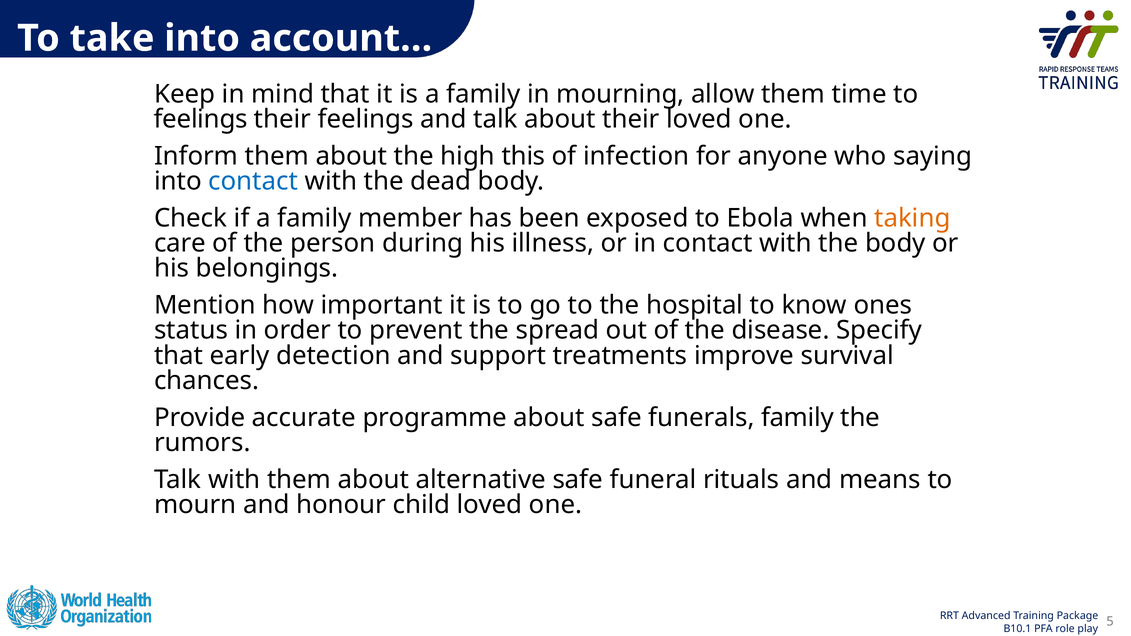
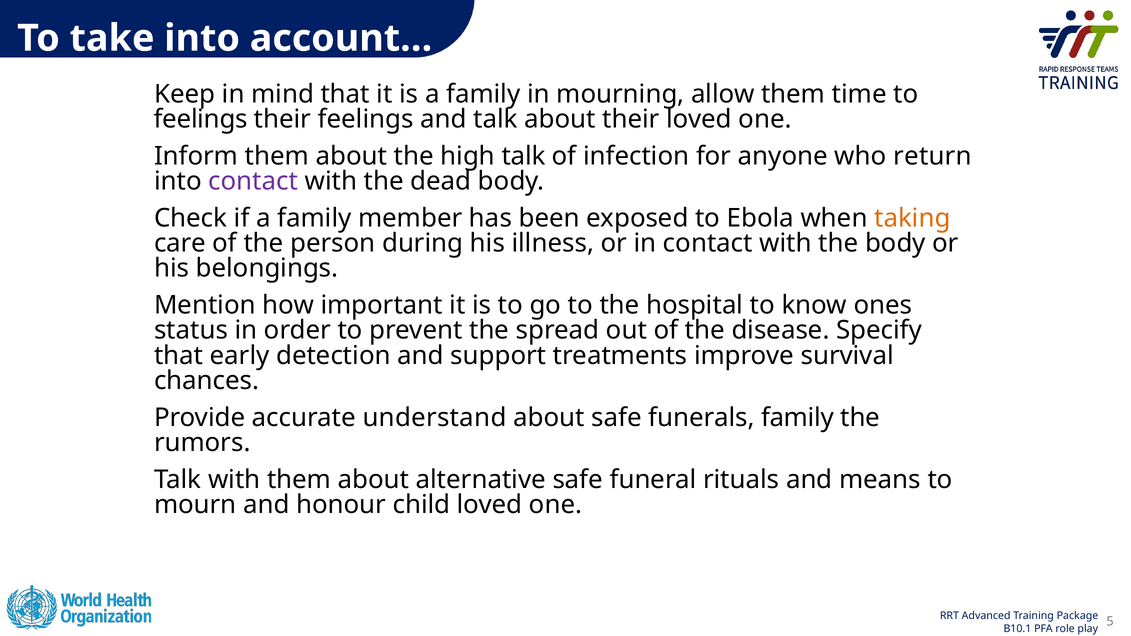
high this: this -> talk
saying: saying -> return
contact at (253, 181) colour: blue -> purple
programme: programme -> understand
